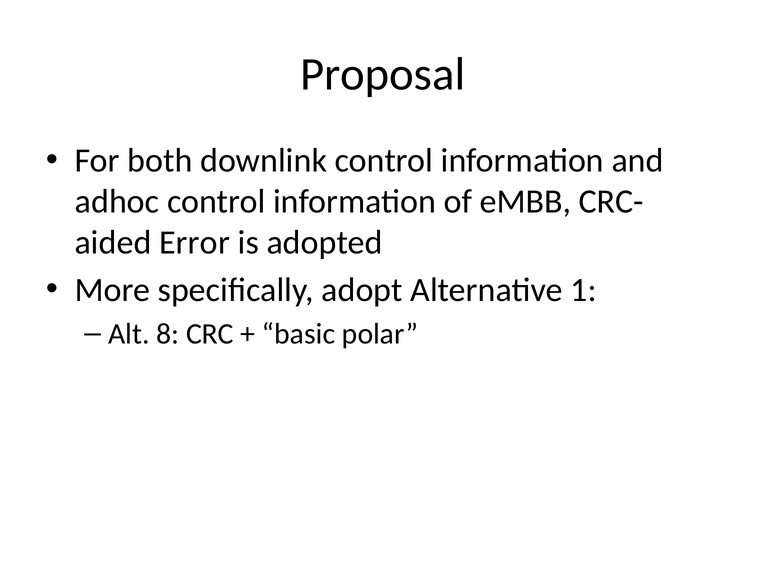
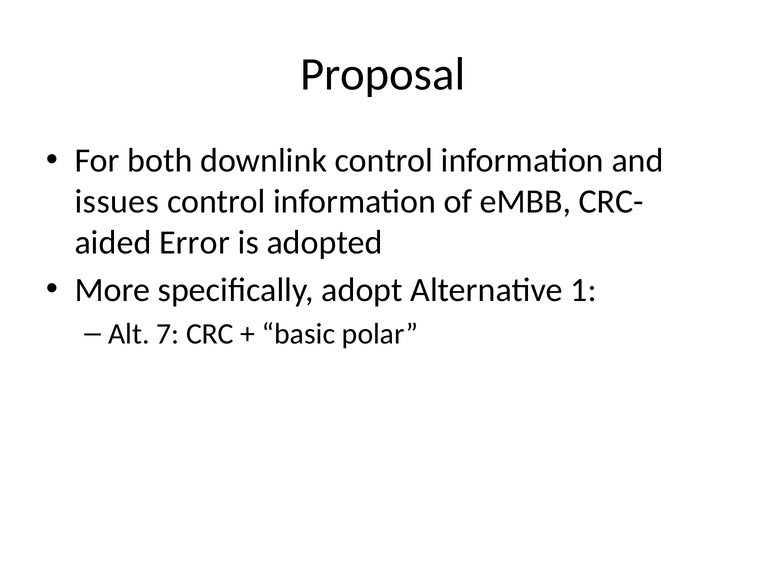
adhoc: adhoc -> issues
8: 8 -> 7
